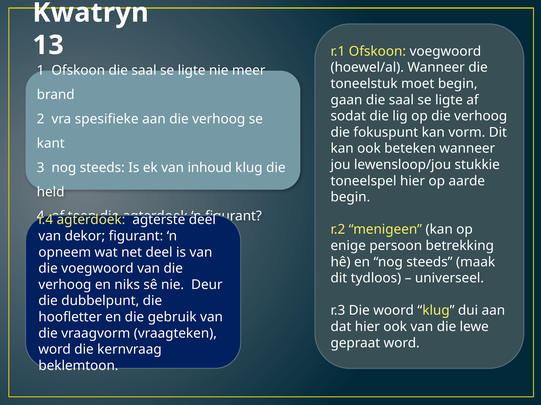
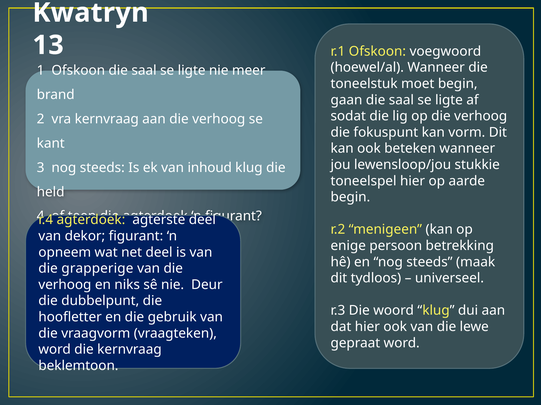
vra spesifieke: spesifieke -> kernvraag
die voegwoord: voegwoord -> grapperige
